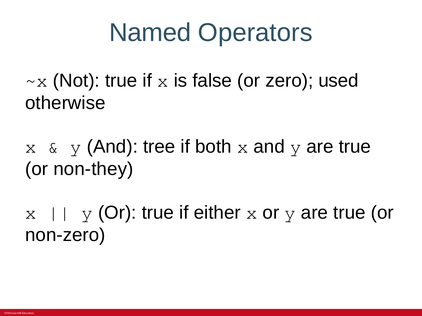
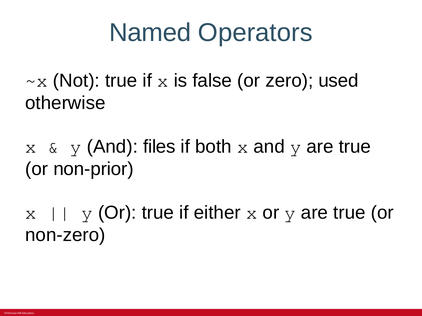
tree: tree -> files
non-they: non-they -> non-prior
